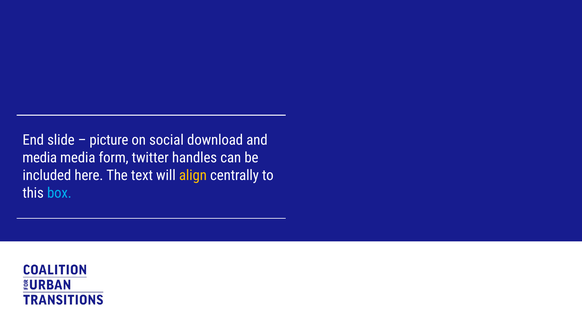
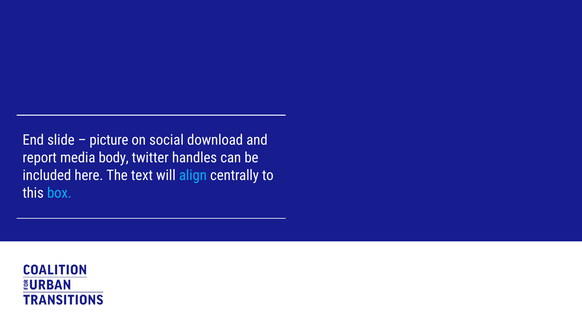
media at (40, 158): media -> report
form: form -> body
align colour: yellow -> light blue
